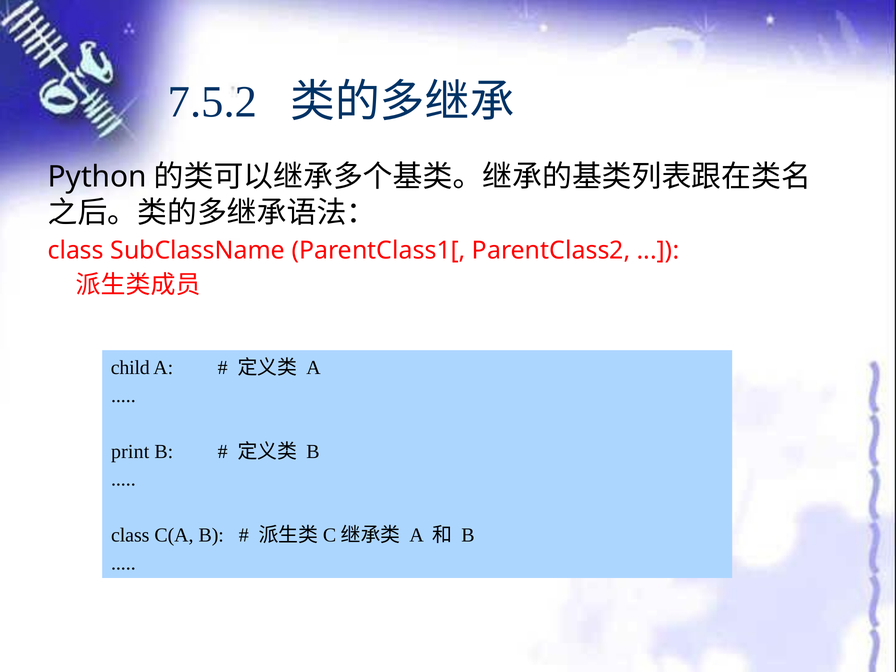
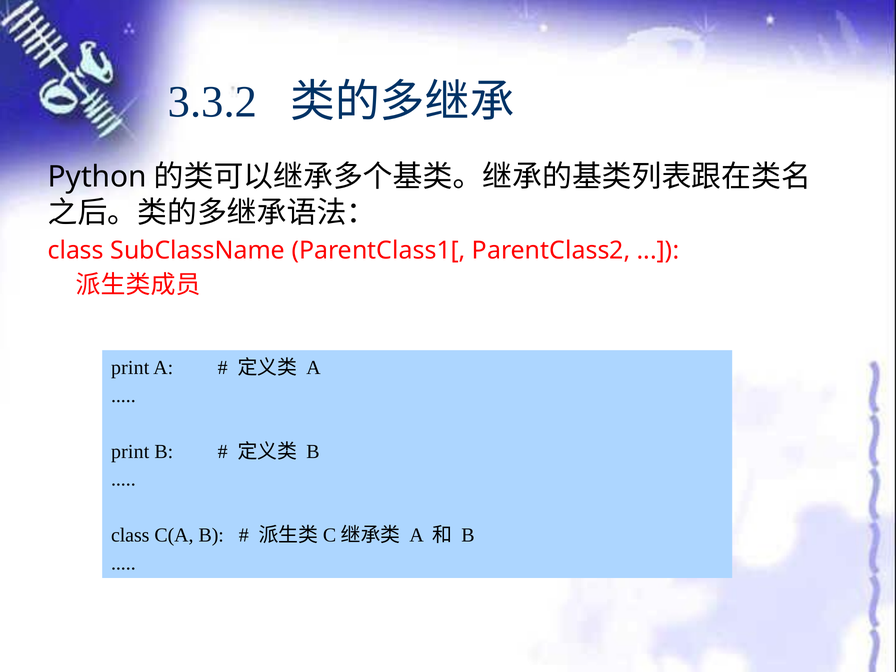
7.5.2: 7.5.2 -> 3.3.2
child at (130, 368): child -> print
